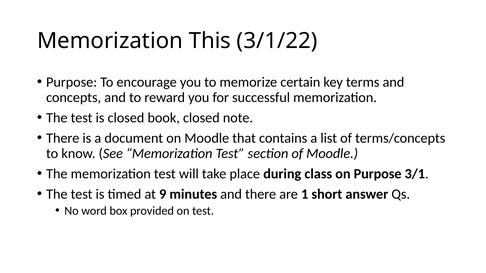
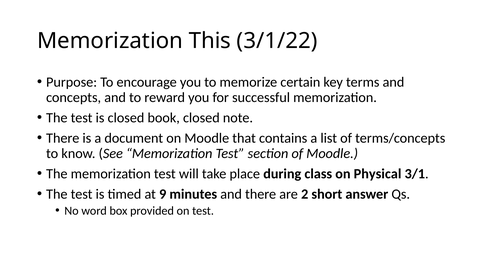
on Purpose: Purpose -> Physical
1: 1 -> 2
